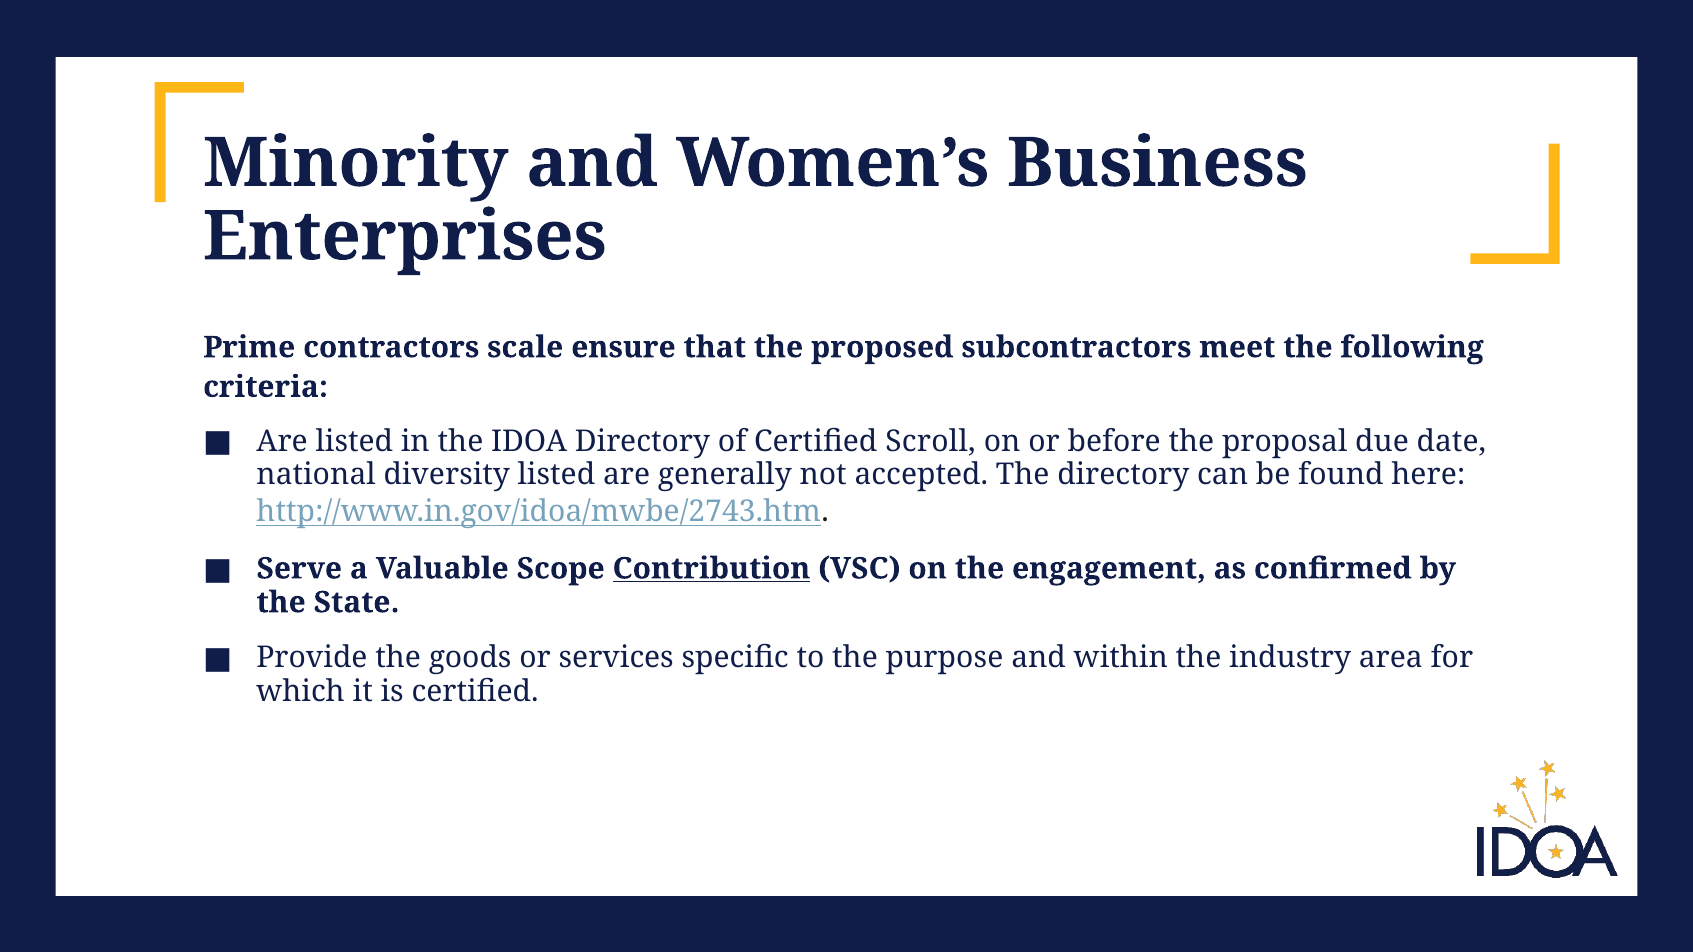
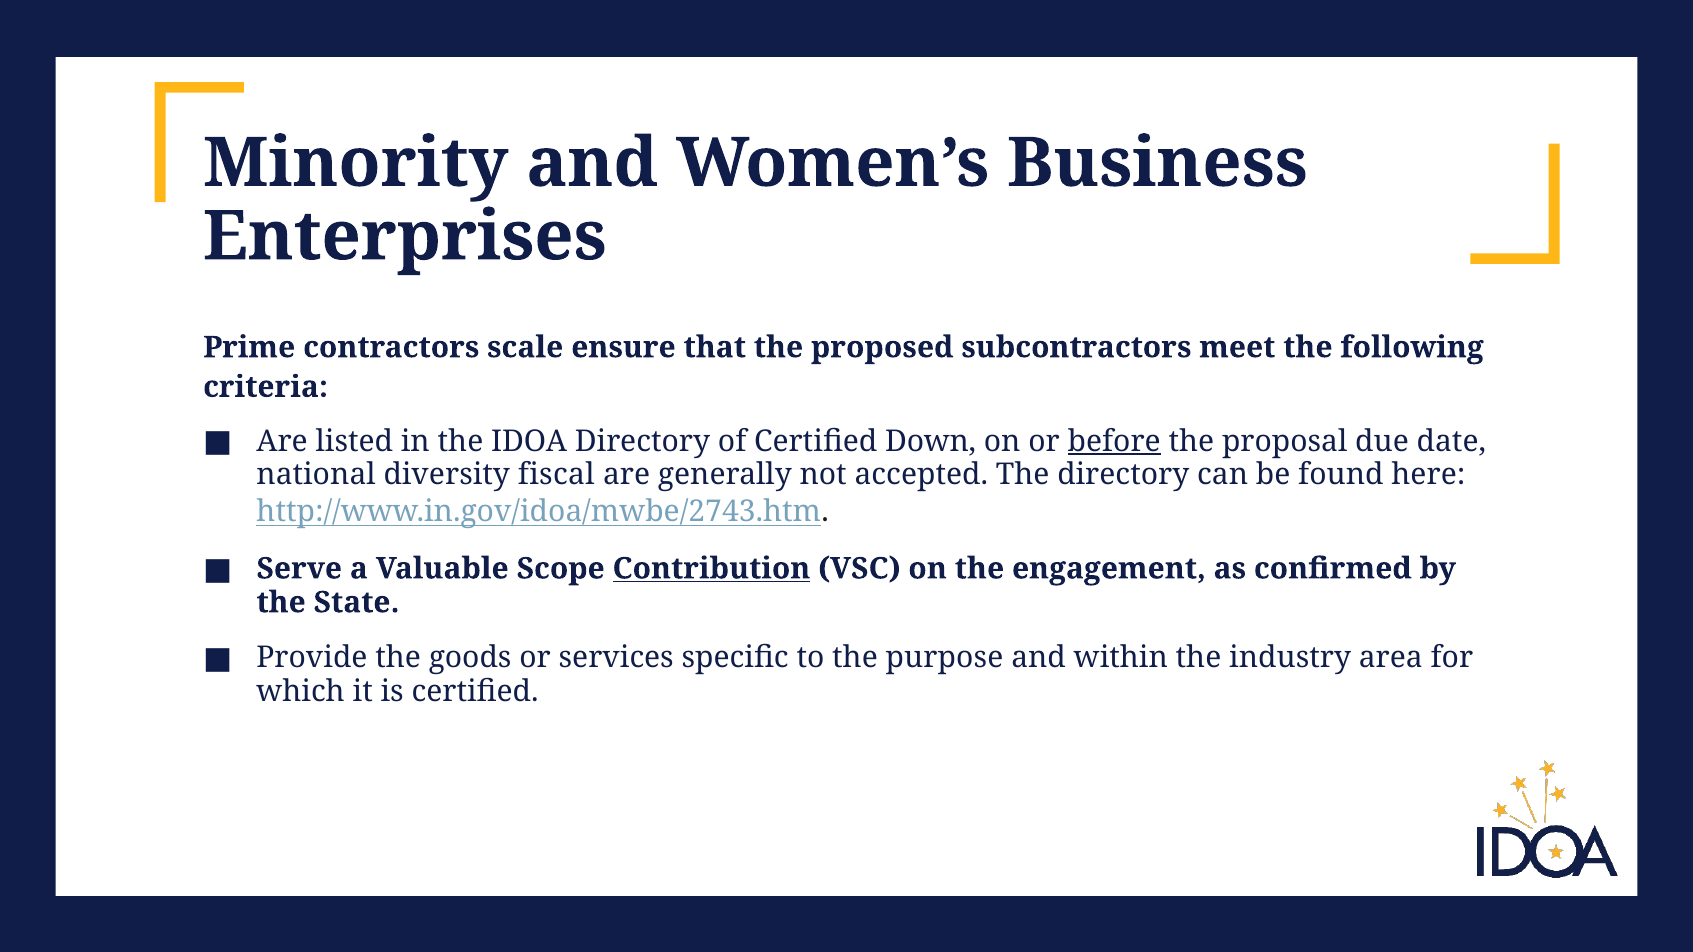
Scroll: Scroll -> Down
before underline: none -> present
diversity listed: listed -> fiscal
